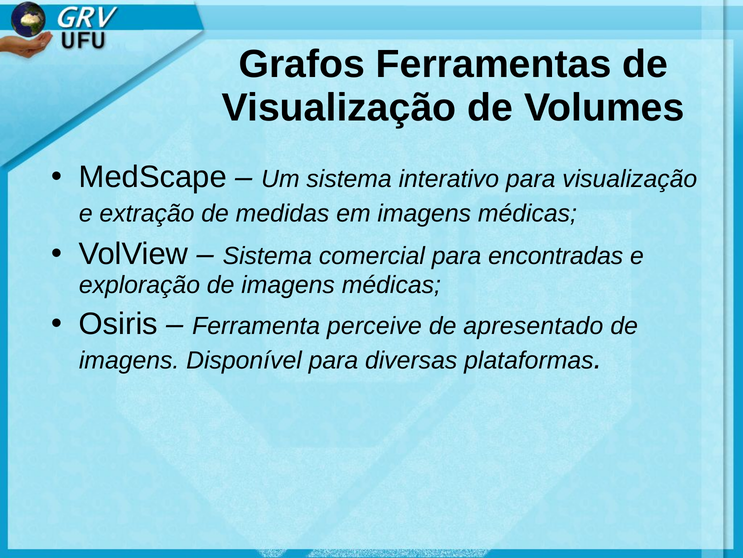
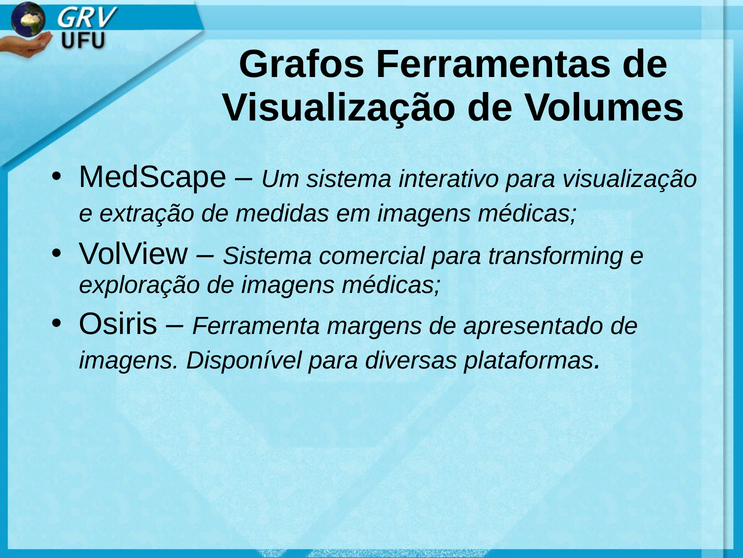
encontradas: encontradas -> transforming
perceive: perceive -> margens
